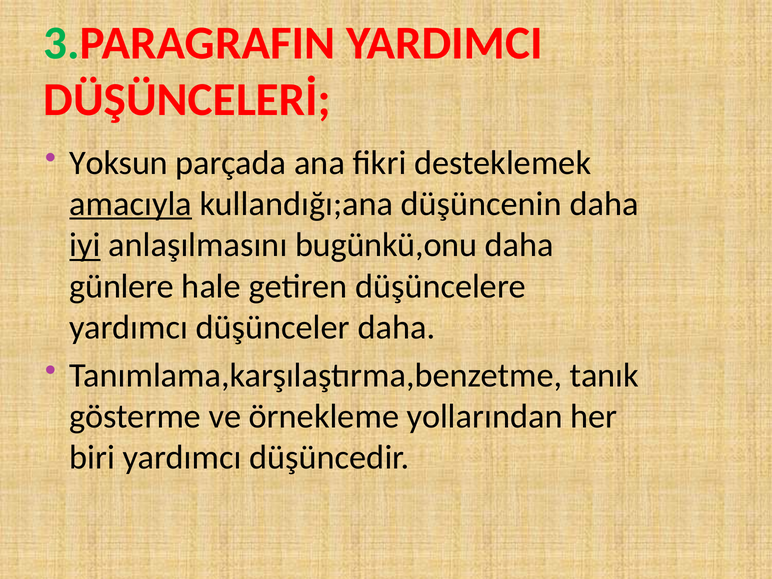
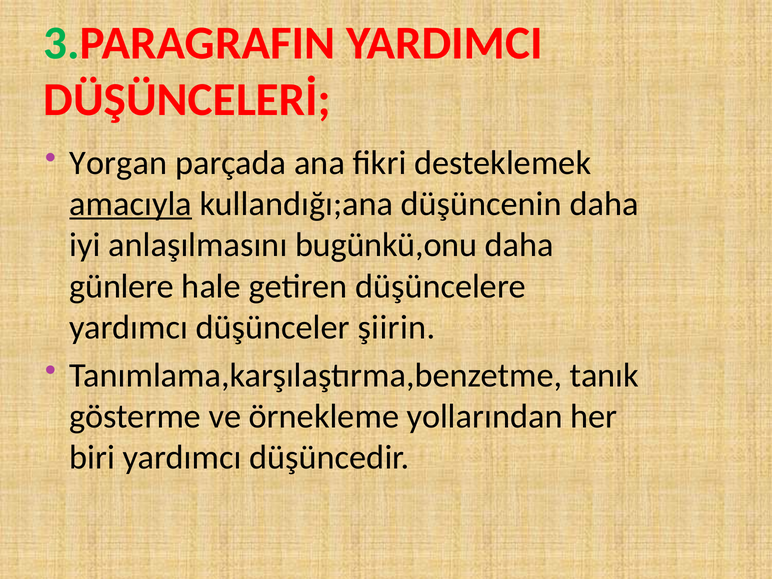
Yoksun: Yoksun -> Yorgan
iyi underline: present -> none
düşünceler daha: daha -> şiirin
